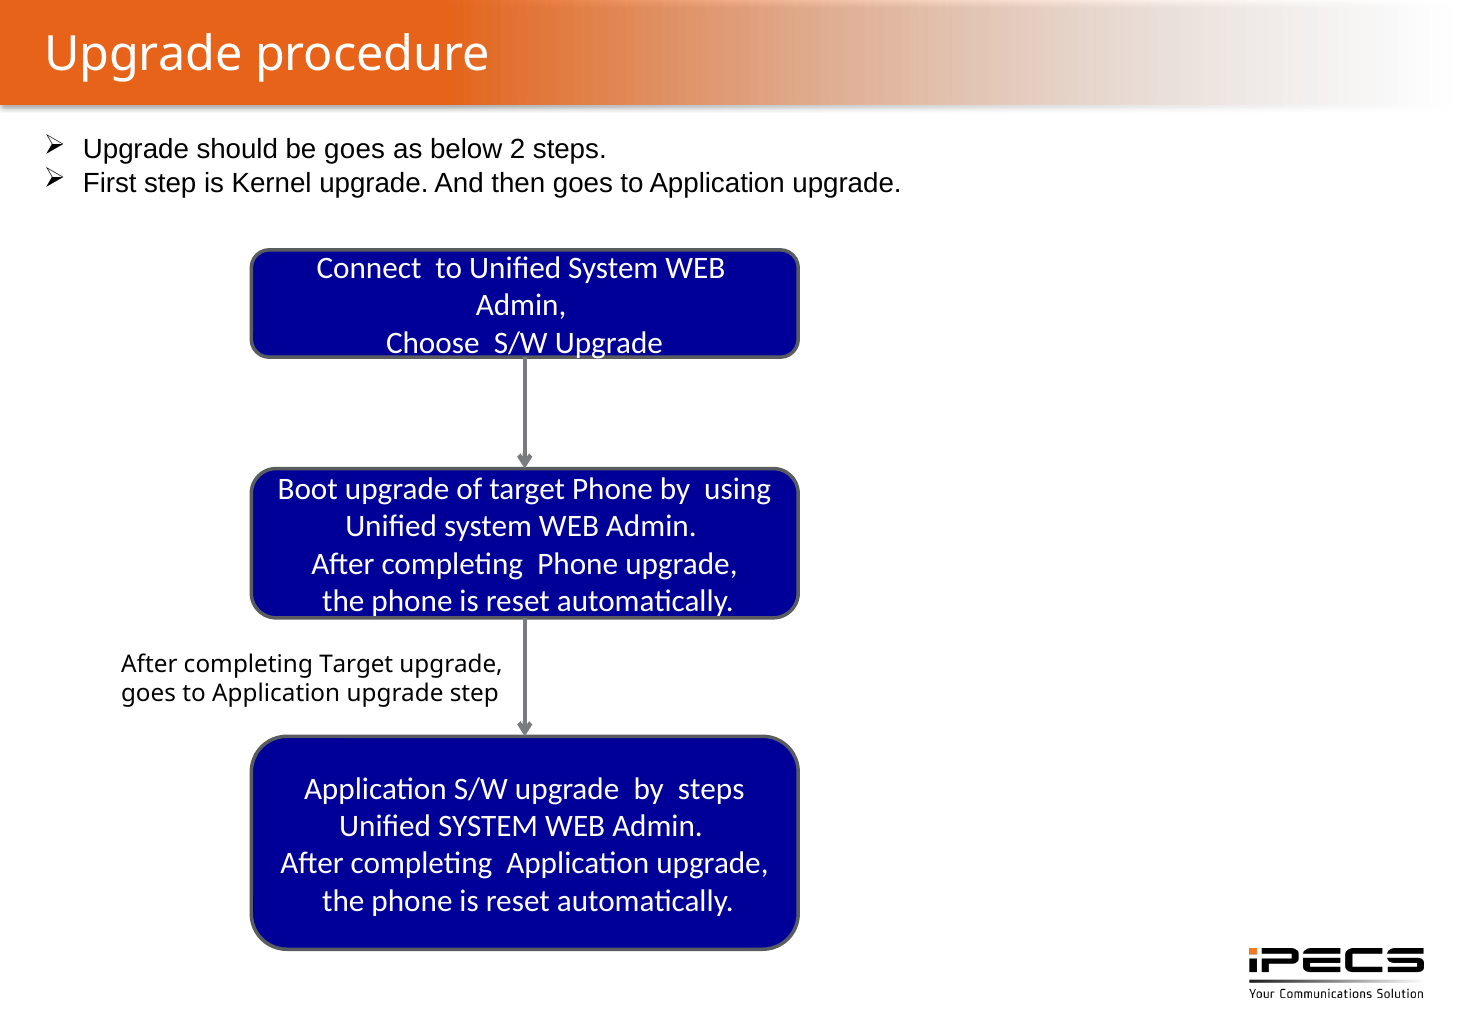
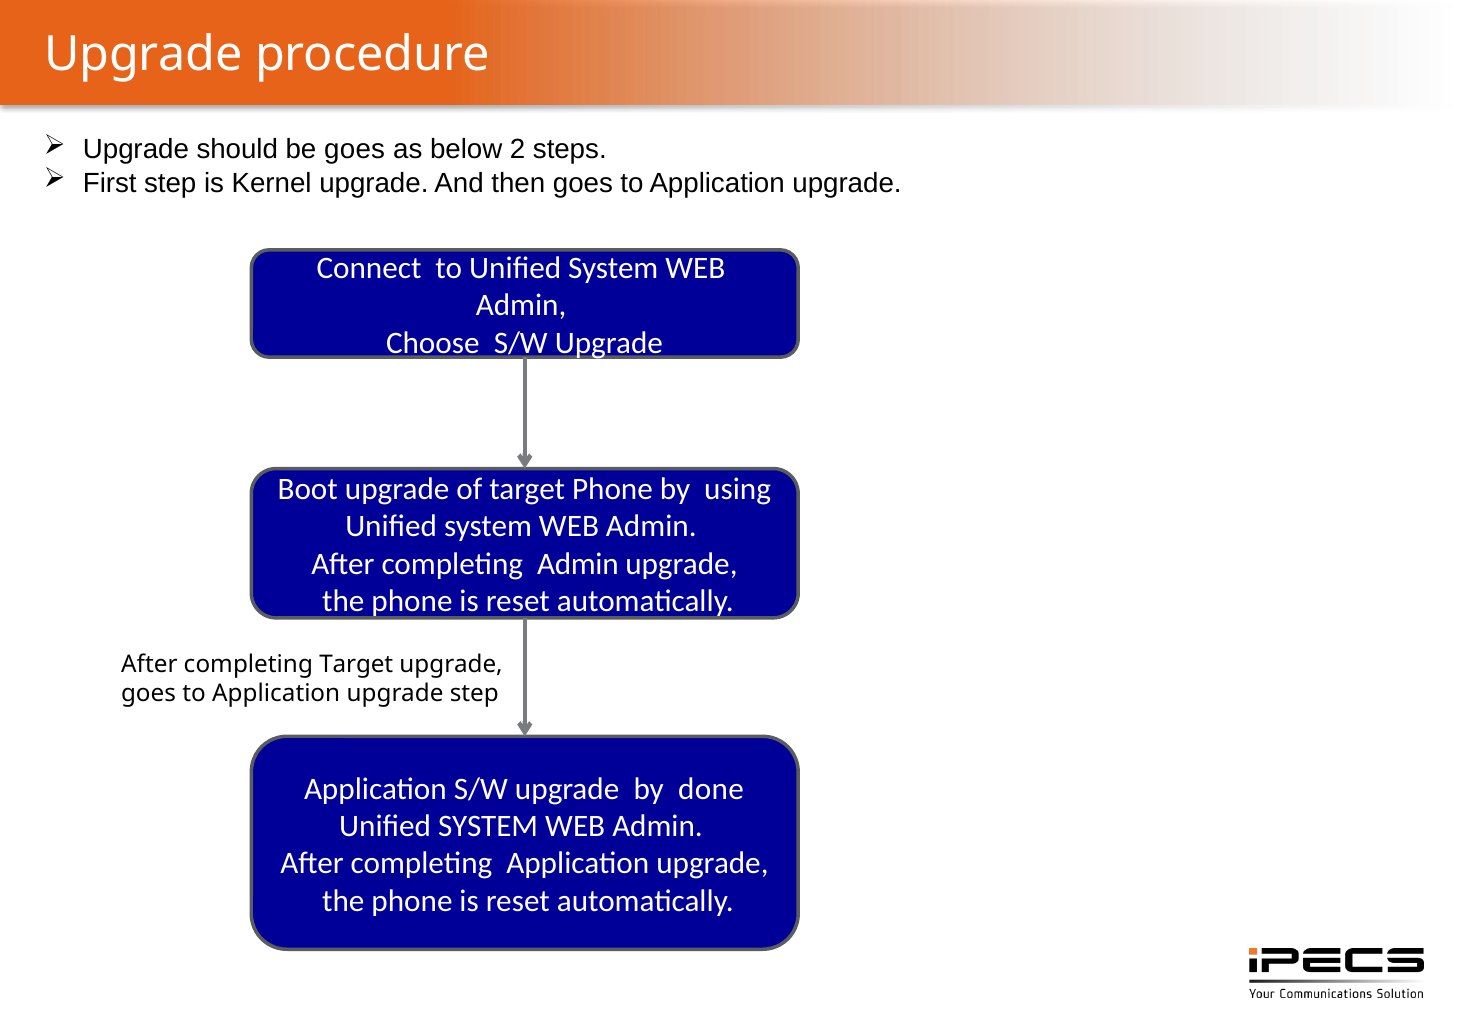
completing Phone: Phone -> Admin
by steps: steps -> done
